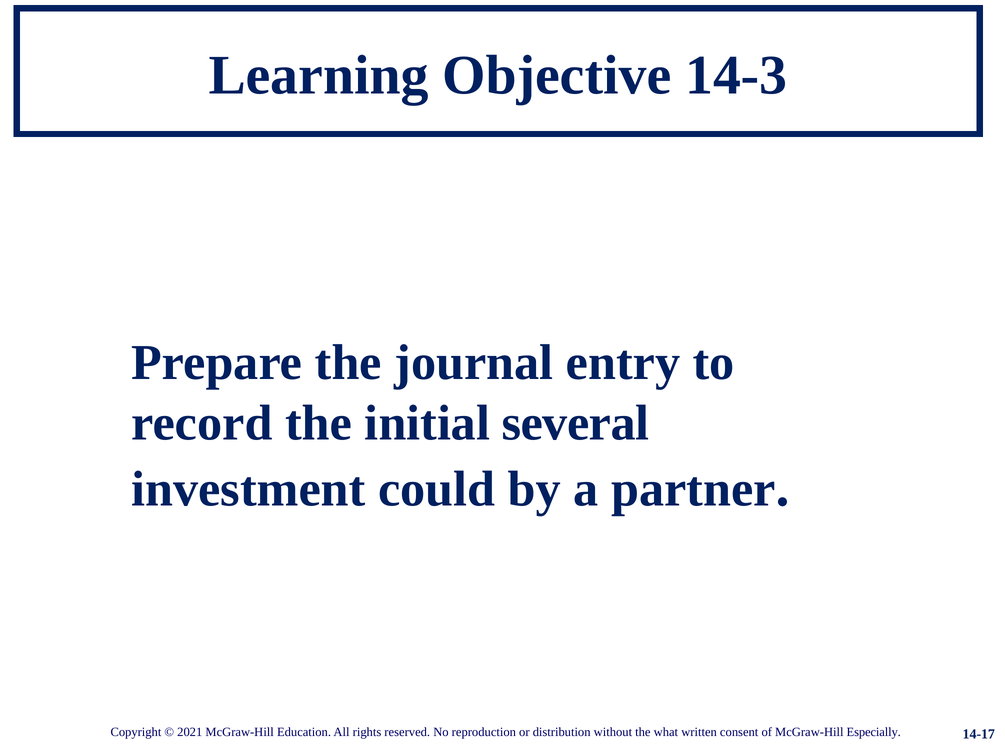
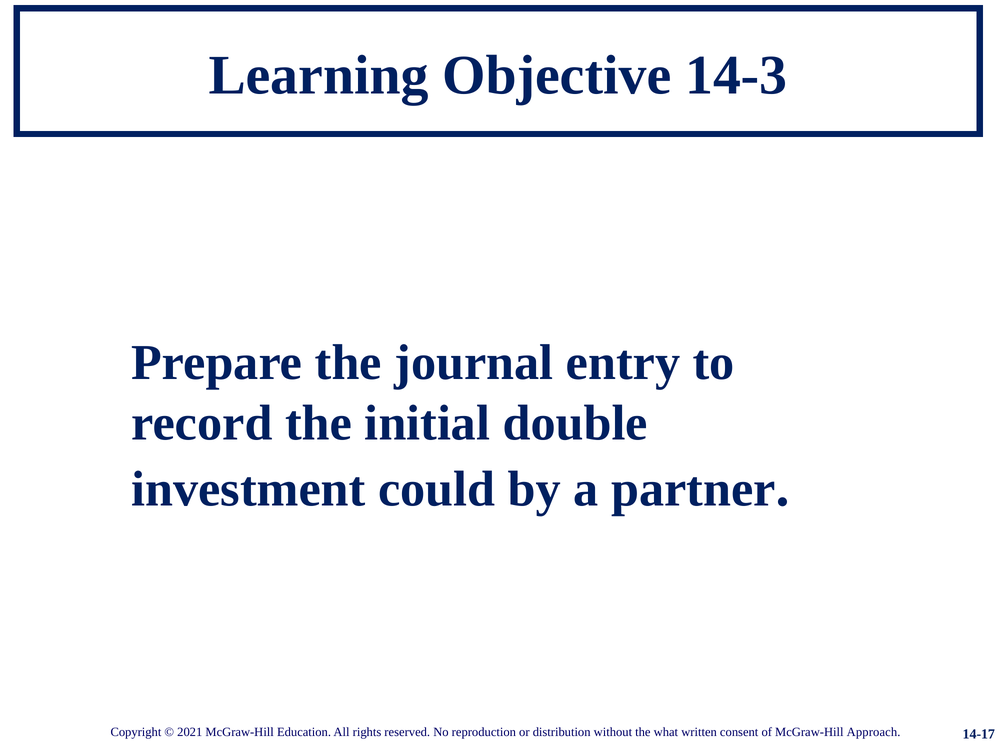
several: several -> double
Especially: Especially -> Approach
